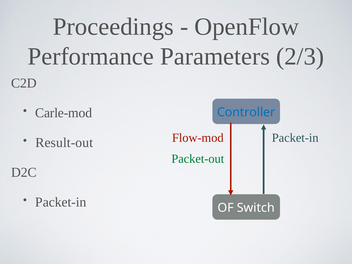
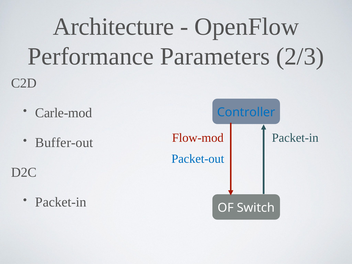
Proceedings: Proceedings -> Architecture
Result-out: Result-out -> Buffer-out
Packet-out colour: green -> blue
